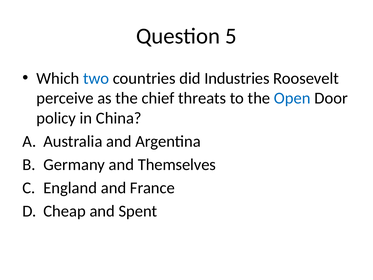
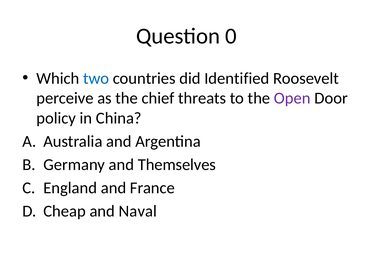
5: 5 -> 0
Industries: Industries -> Identified
Open colour: blue -> purple
Spent: Spent -> Naval
